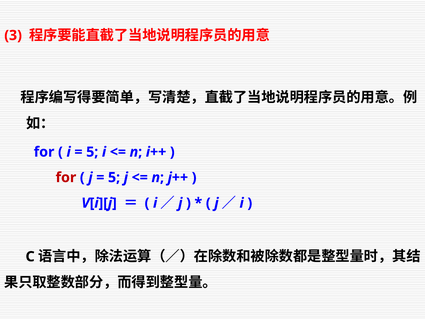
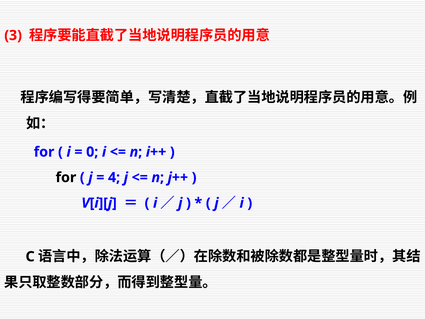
5 at (92, 152): 5 -> 0
for at (66, 177) colour: red -> black
5 at (114, 177): 5 -> 4
